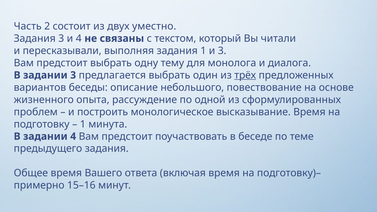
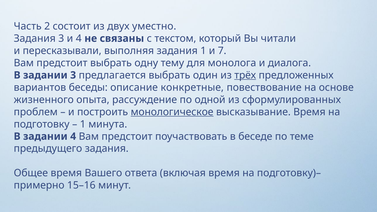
и 3: 3 -> 7
небольшого: небольшого -> конкретные
монологическое underline: none -> present
